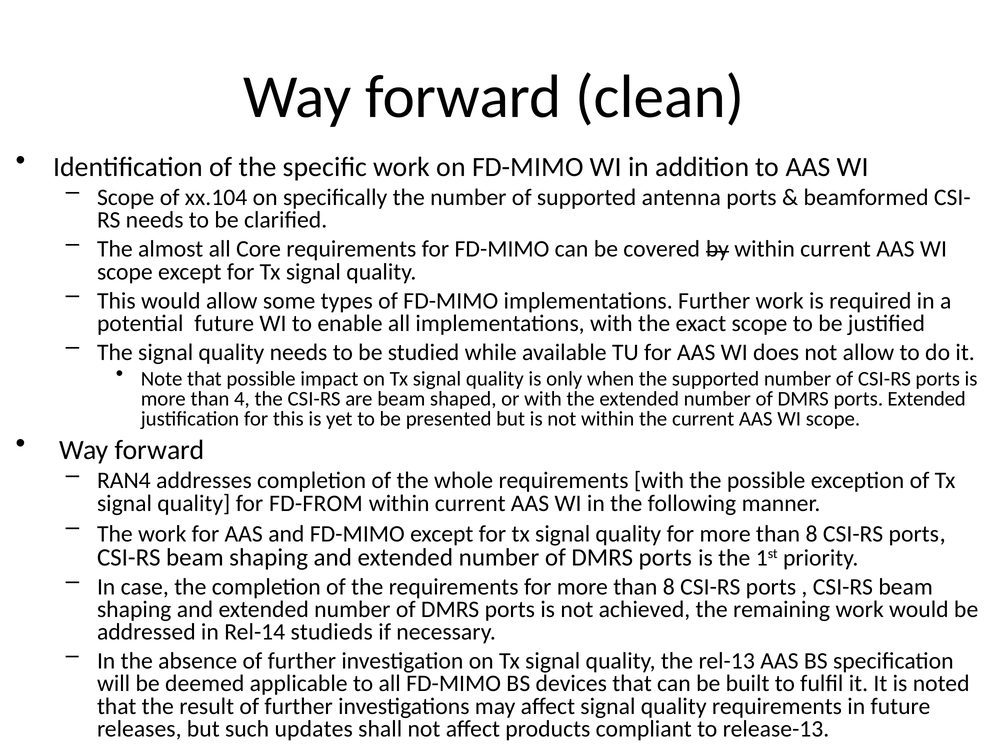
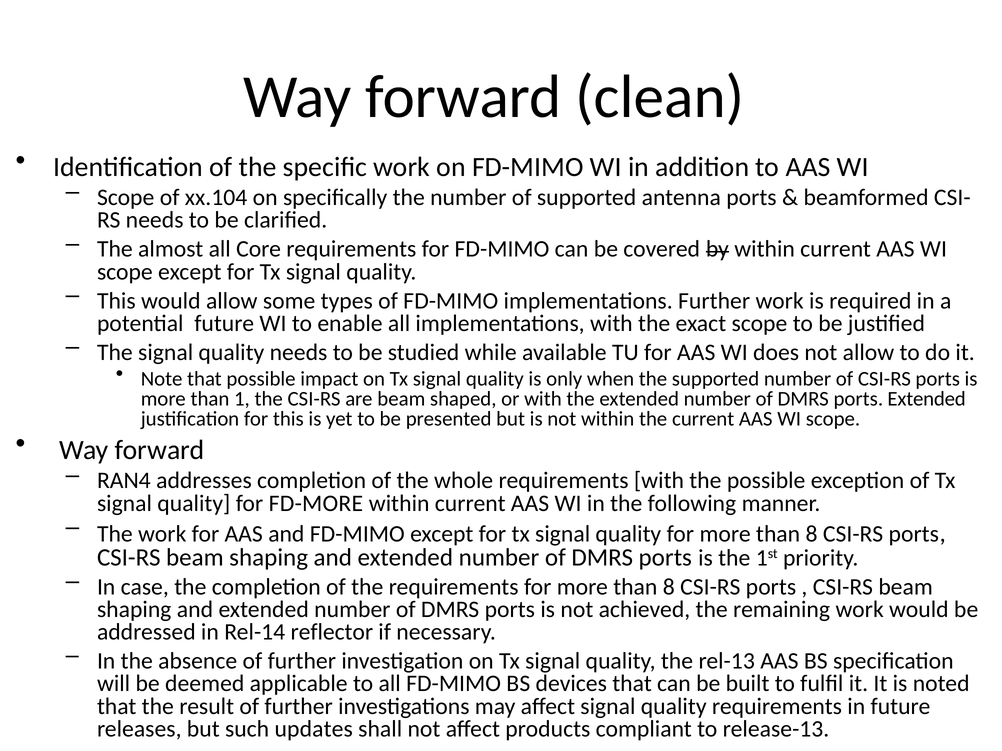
4: 4 -> 1
FD-FROM: FD-FROM -> FD-MORE
studieds: studieds -> reflector
